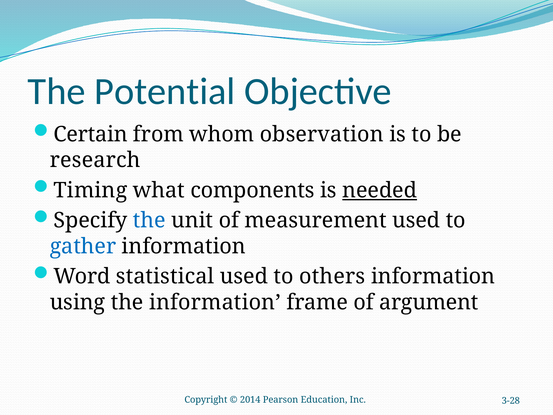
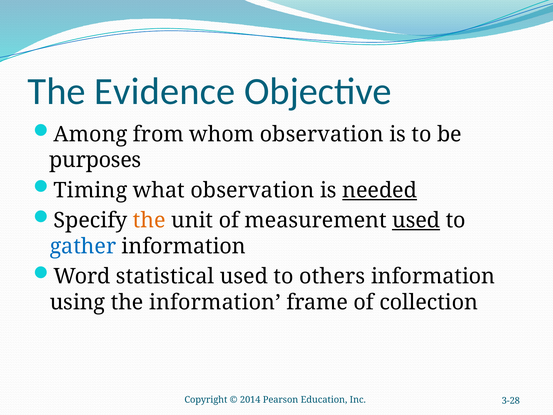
Potential: Potential -> Evidence
Certain: Certain -> Among
research: research -> purposes
what components: components -> observation
the at (149, 220) colour: blue -> orange
used at (416, 220) underline: none -> present
argument: argument -> collection
